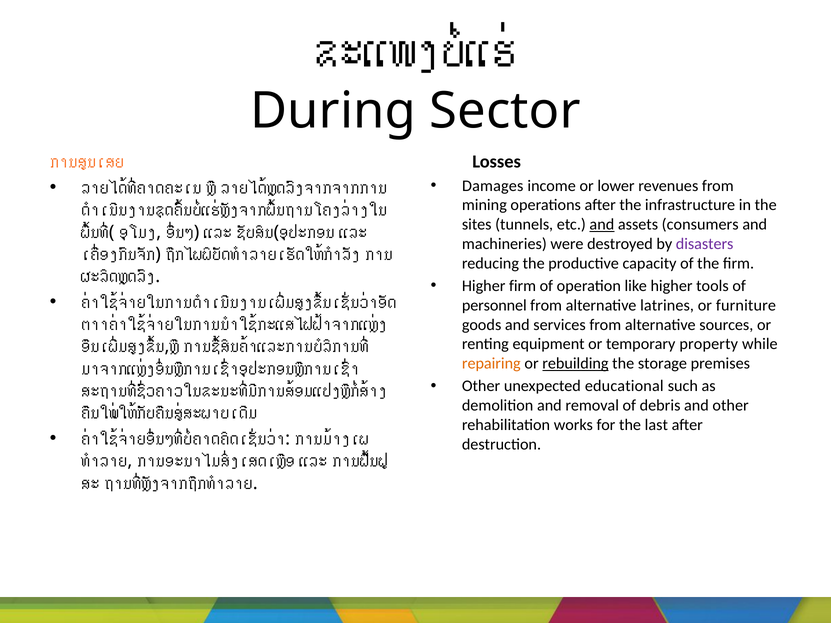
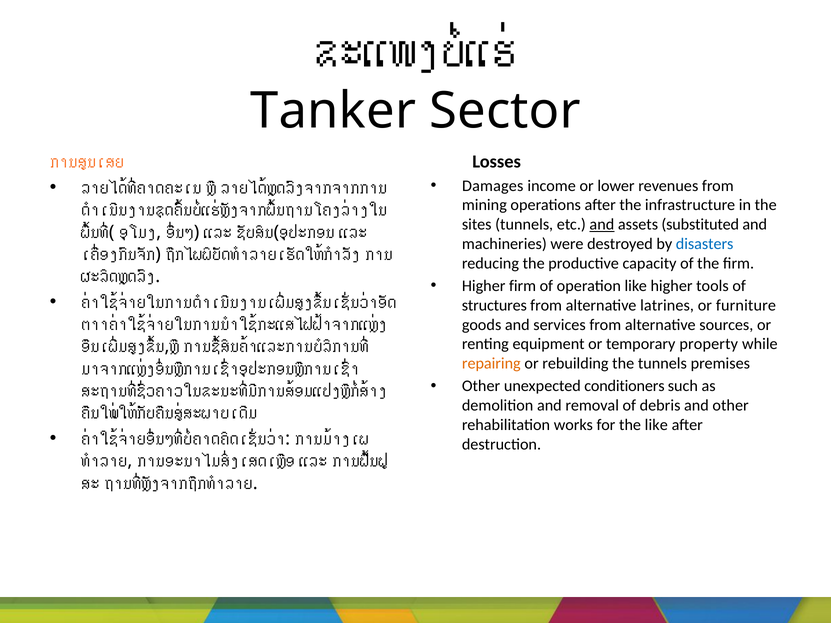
During: During -> Tanker
consumers: consumers -> substituted
disasters colour: purple -> blue
personnel: personnel -> structures
rebuilding underline: present -> none
the storage: storage -> tunnels
educational: educational -> conditioners
the last: last -> like
